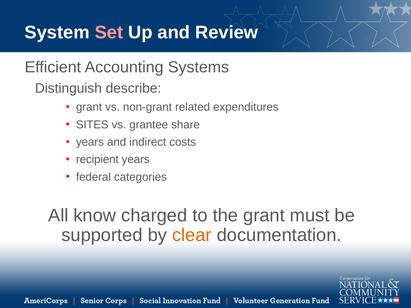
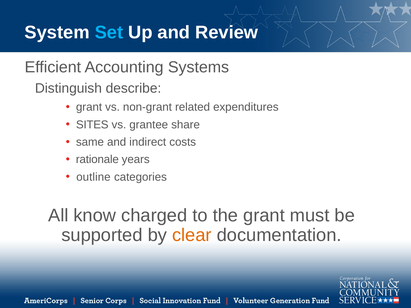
Set colour: pink -> light blue
years at (90, 142): years -> same
recipient: recipient -> rationale
federal: federal -> outline
